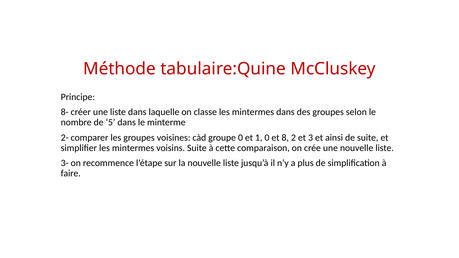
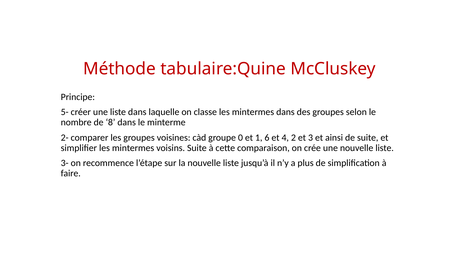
8-: 8- -> 5-
5: 5 -> 8
1 0: 0 -> 6
8: 8 -> 4
